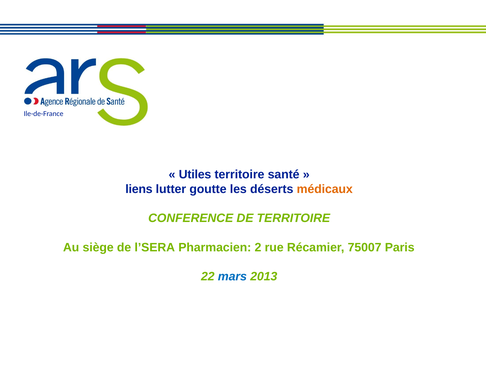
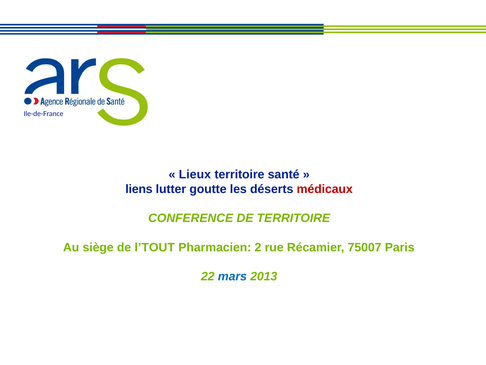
Utiles: Utiles -> Lieux
médicaux colour: orange -> red
l’SERA: l’SERA -> l’TOUT
